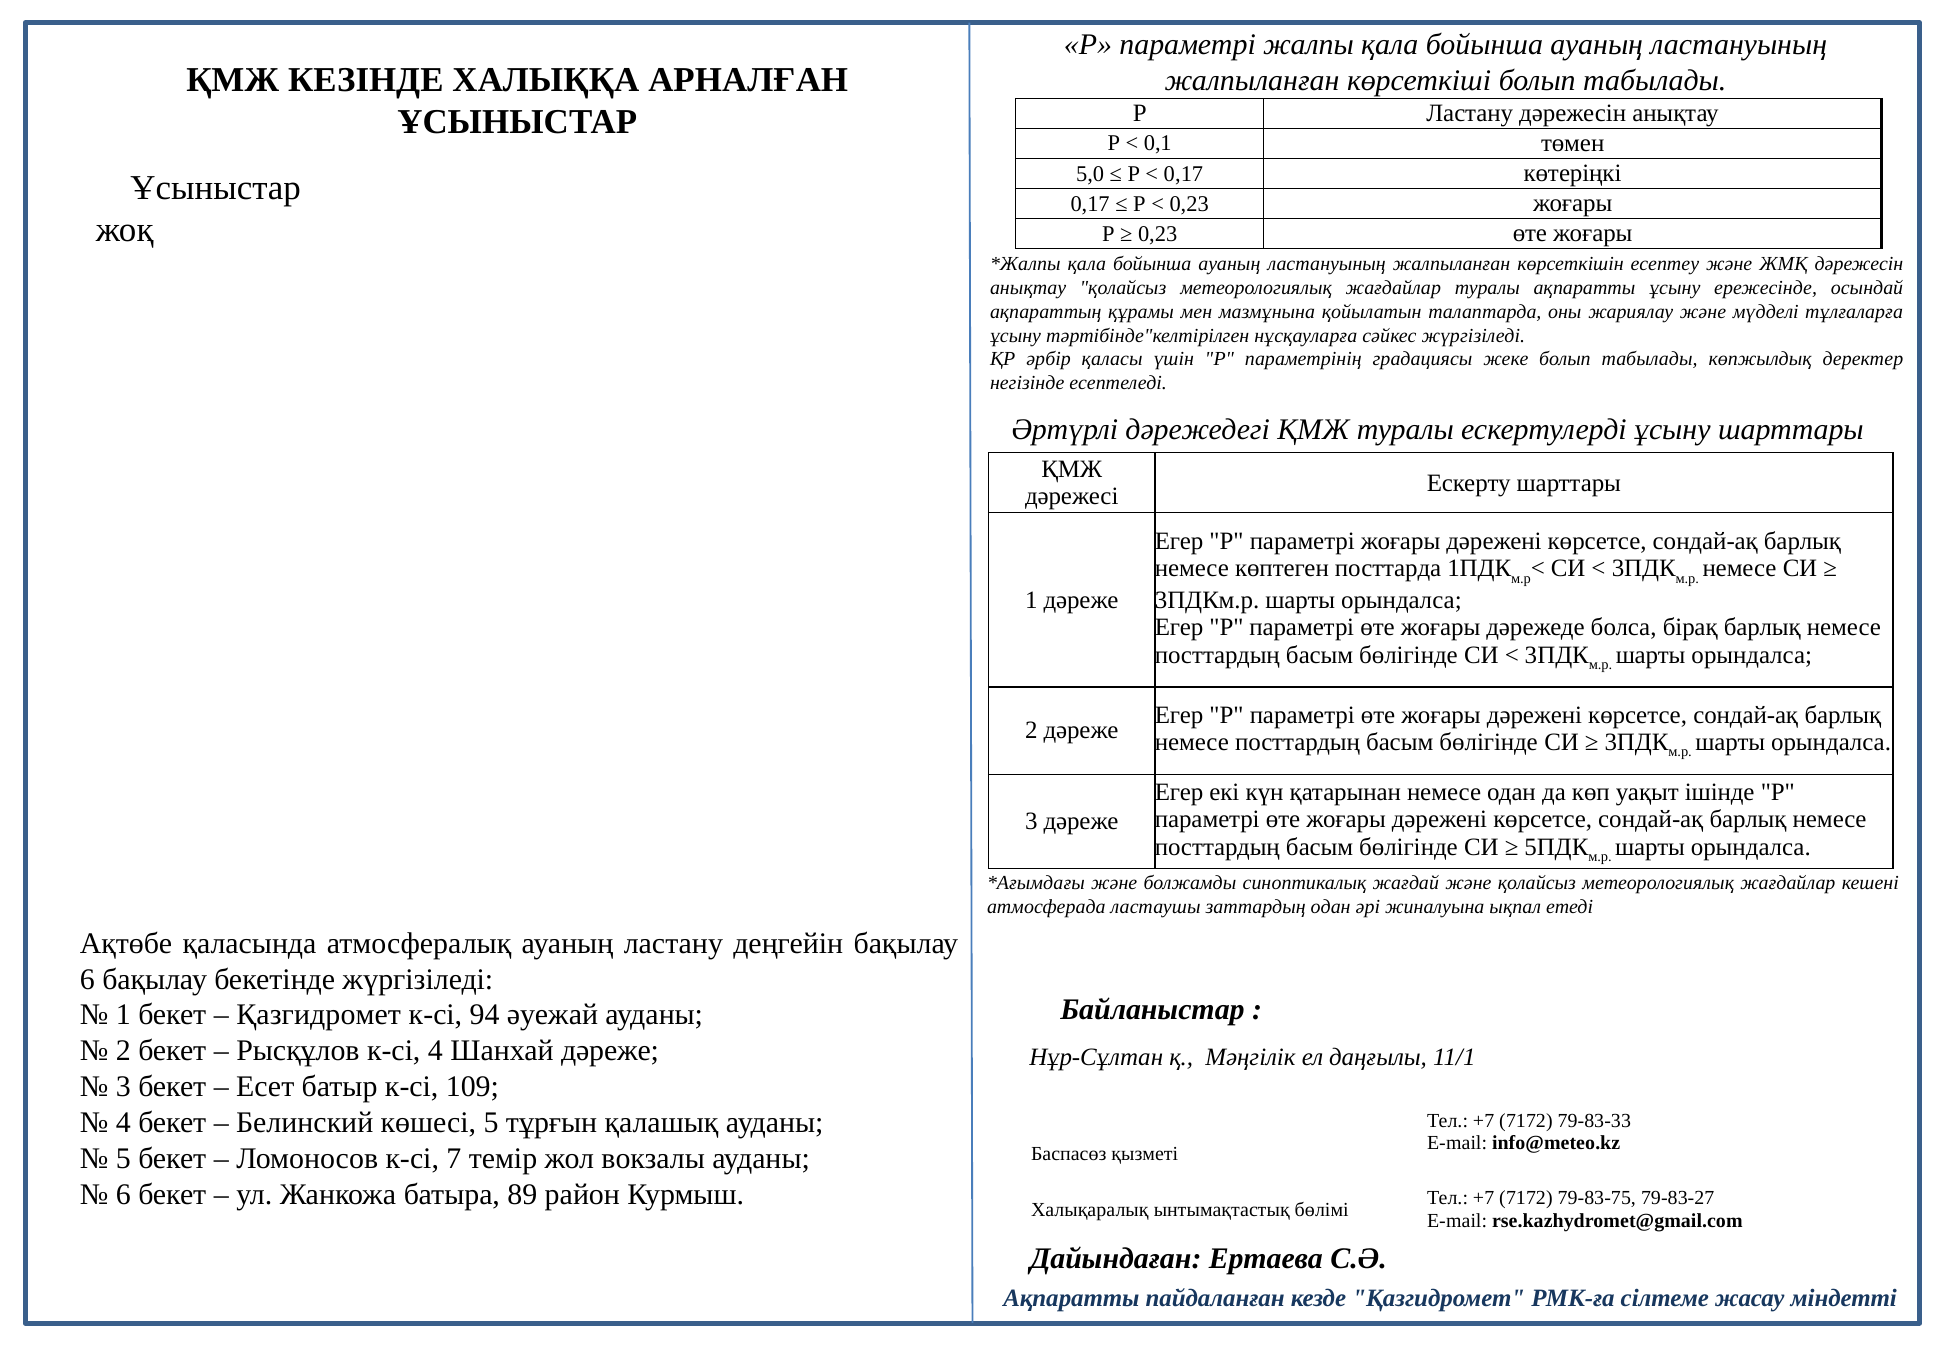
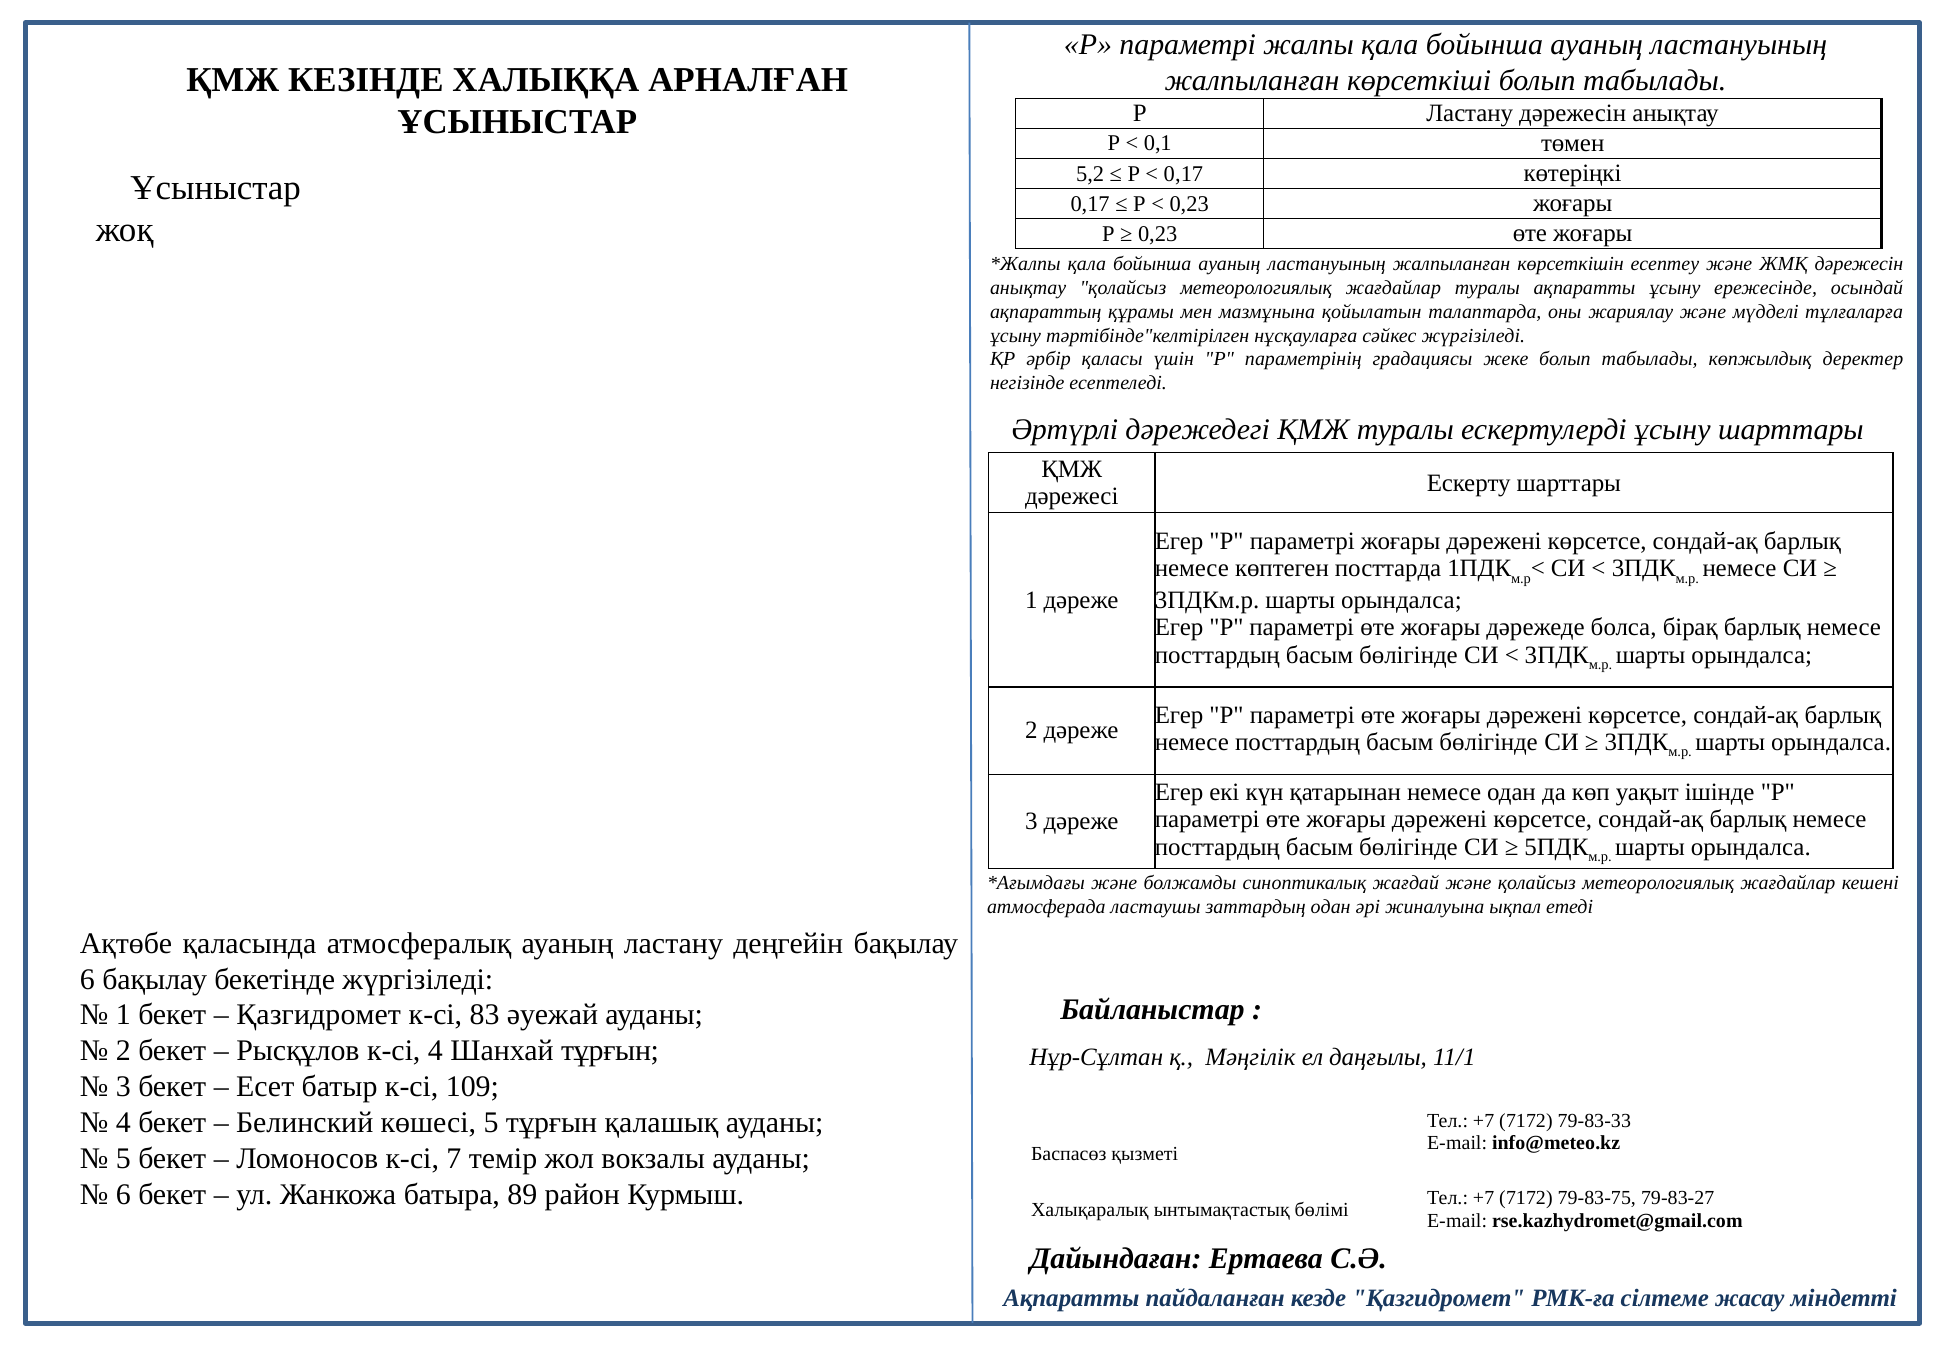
5,0: 5,0 -> 5,2
94: 94 -> 83
Шанхай дәреже: дәреже -> тұрғын
